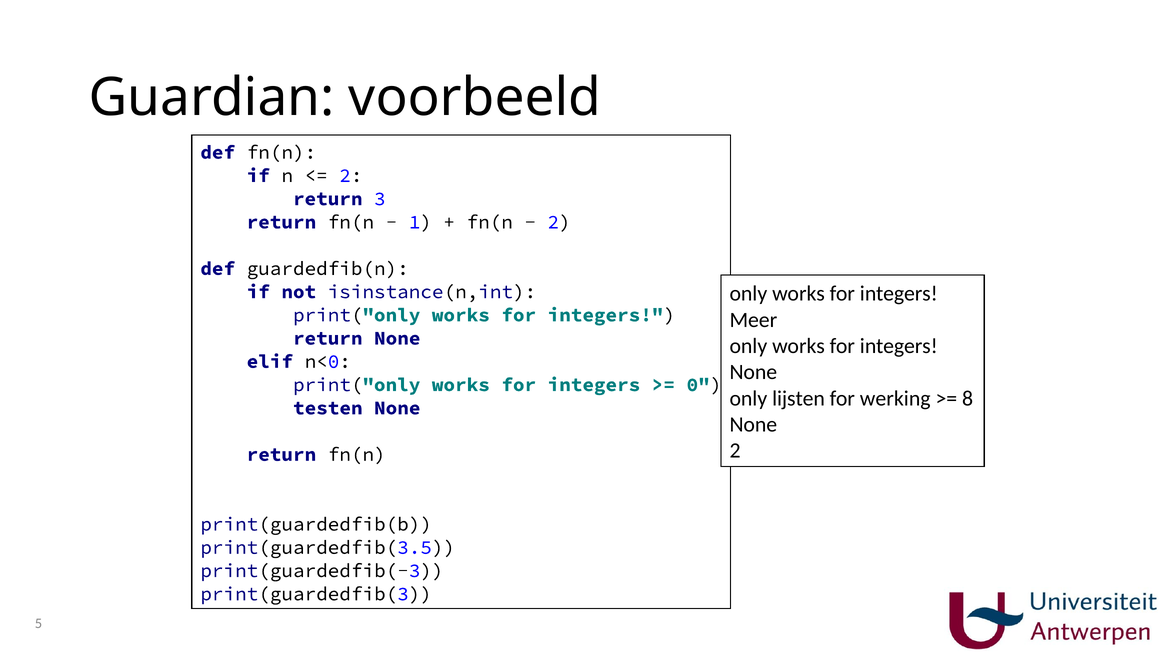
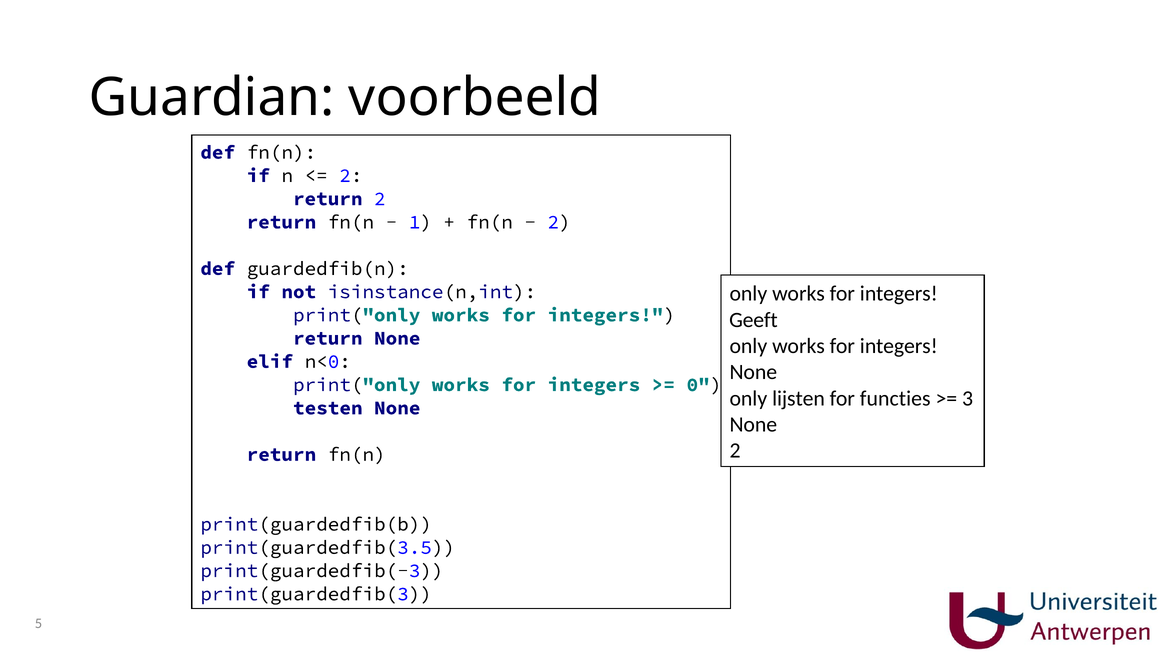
return 3: 3 -> 2
Meer: Meer -> Geeft
werking: werking -> functies
8: 8 -> 3
